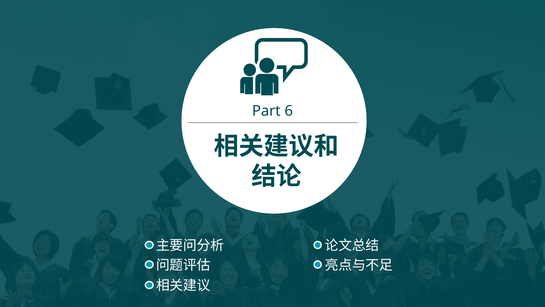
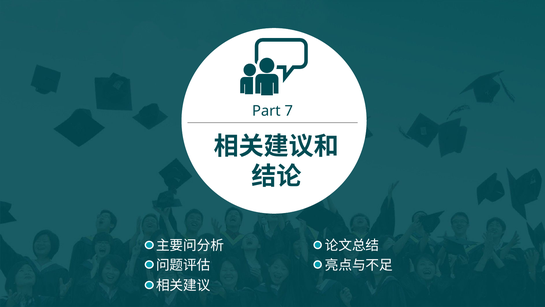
6: 6 -> 7
